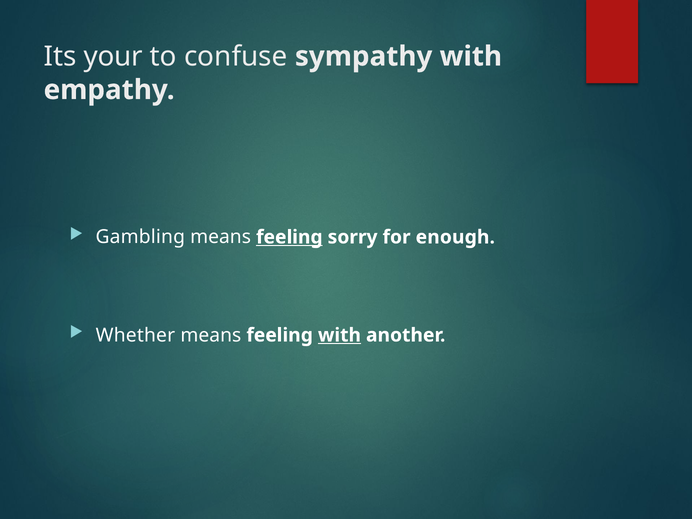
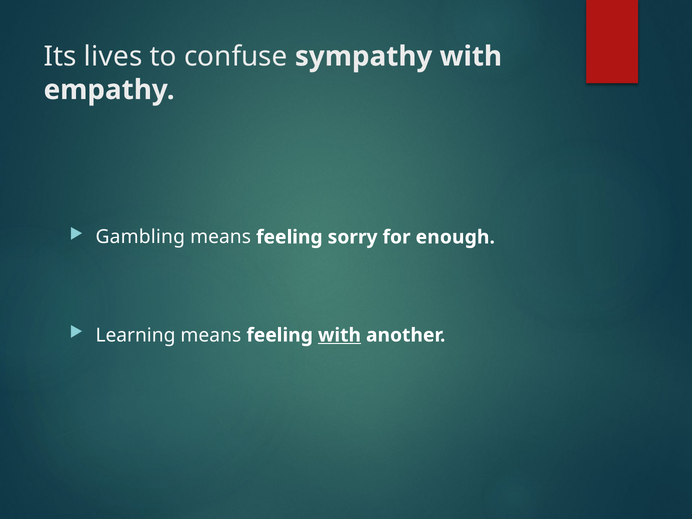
your: your -> lives
feeling at (289, 237) underline: present -> none
Whether: Whether -> Learning
